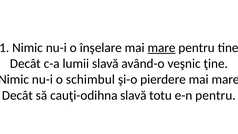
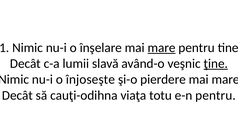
ţine underline: none -> present
schimbul: schimbul -> înjoseşte
cauţi-odihna slavă: slavă -> viaţa
